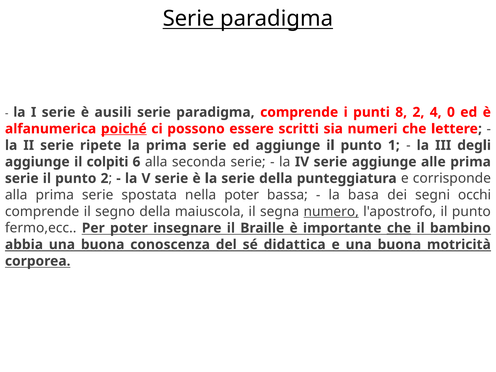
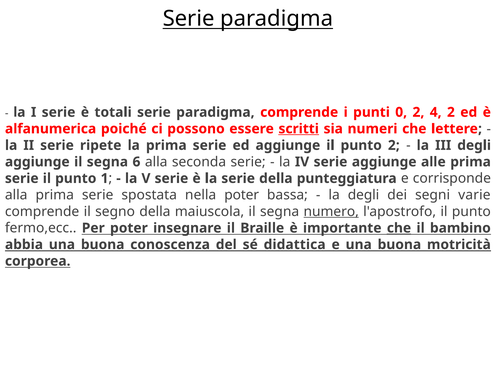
ausili: ausili -> totali
8: 8 -> 0
4 0: 0 -> 2
poiché underline: present -> none
scritti underline: none -> present
punto 1: 1 -> 2
aggiunge il colpiti: colpiti -> segna
punto 2: 2 -> 1
la basa: basa -> degli
occhi: occhi -> varie
